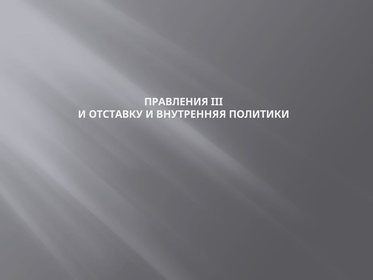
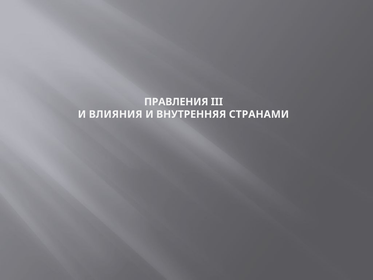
ОТСТАВКУ: ОТСТАВКУ -> ВЛИЯНИЯ
ПОЛИТИКИ: ПОЛИТИКИ -> СТРАНАМИ
